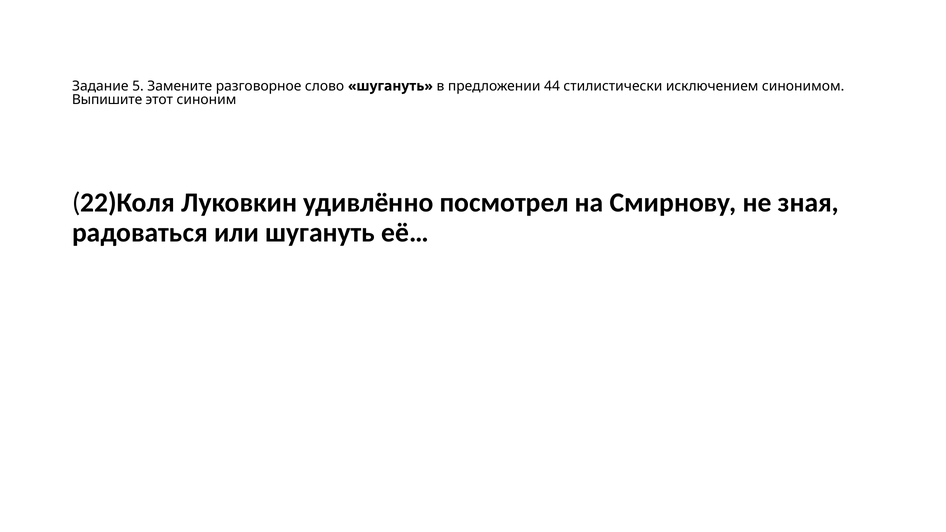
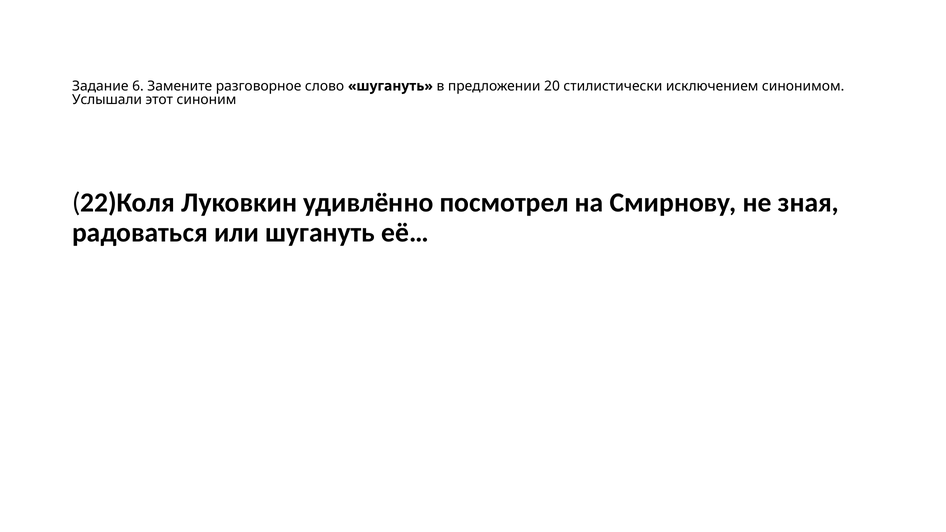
5: 5 -> 6
44: 44 -> 20
Выпишите: Выпишите -> Услышали
